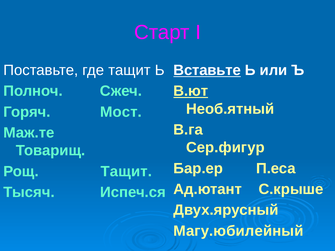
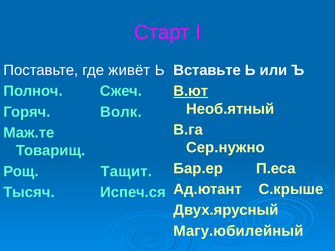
где тащит: тащит -> живёт
Вставьте underline: present -> none
Мост: Мост -> Волк
Сер.фигур: Сер.фигур -> Сер.нужно
